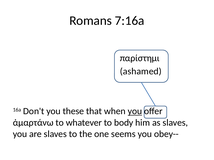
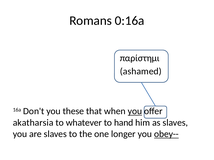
7:16a: 7:16a -> 0:16a
ἁμαρτάνω: ἁμαρτάνω -> akatharsia
body: body -> hand
seems: seems -> longer
obey-- underline: none -> present
